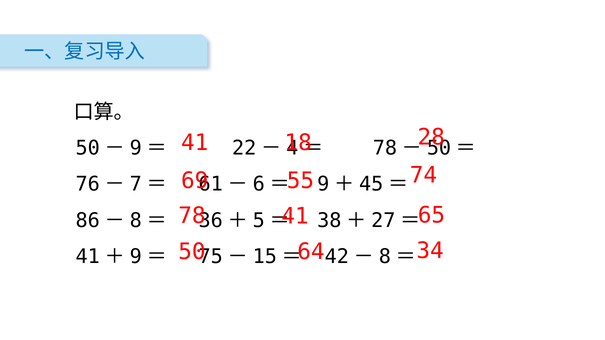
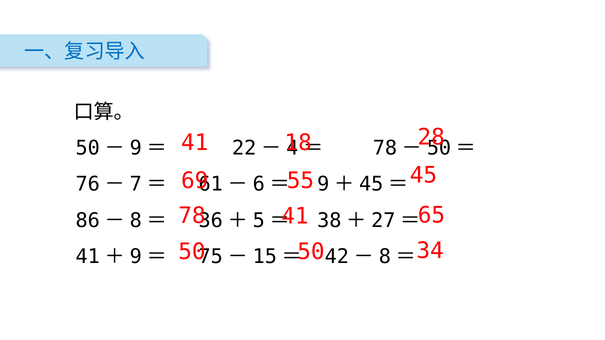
74: 74 -> 45
50 64: 64 -> 50
